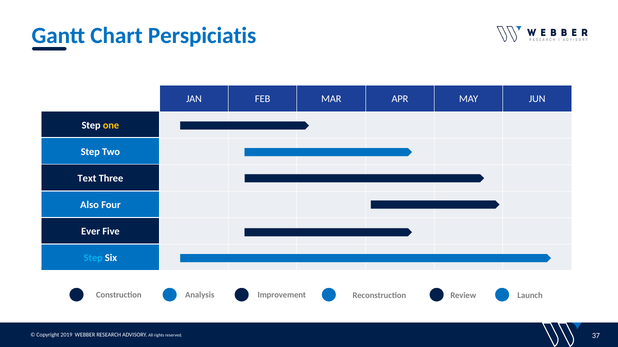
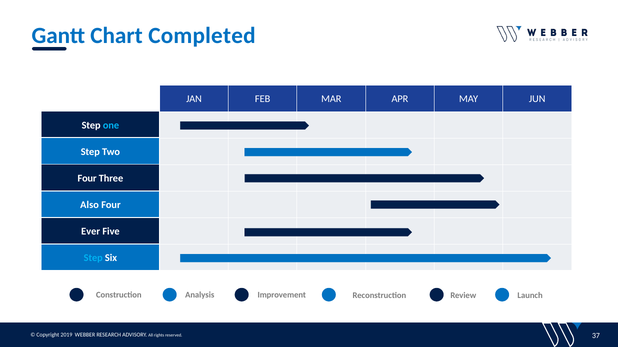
Perspiciatis: Perspiciatis -> Completed
one colour: yellow -> light blue
Text at (87, 179): Text -> Four
